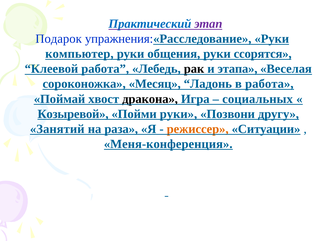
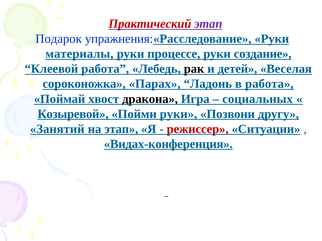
Практический colour: blue -> red
компьютер: компьютер -> материалы
общения: общения -> процессе
ссорятся: ссорятся -> создание
этапа: этапа -> детей
Месяц: Месяц -> Парах
на раза: раза -> этап
режиссер colour: orange -> red
Меня-конференция: Меня-конференция -> Видах-конференция
